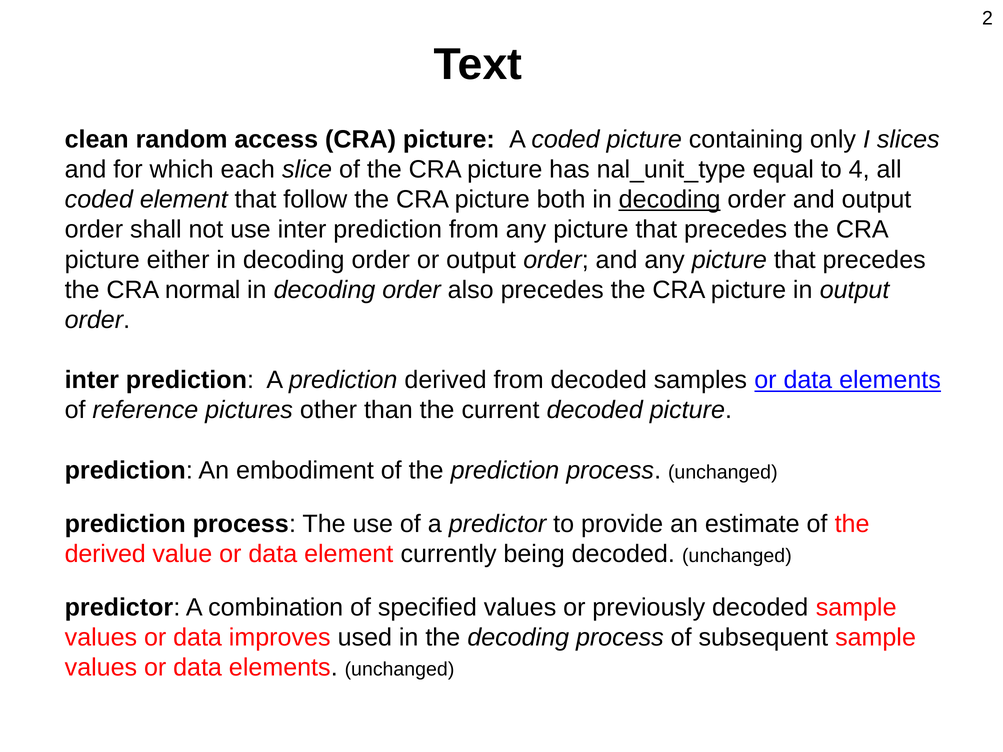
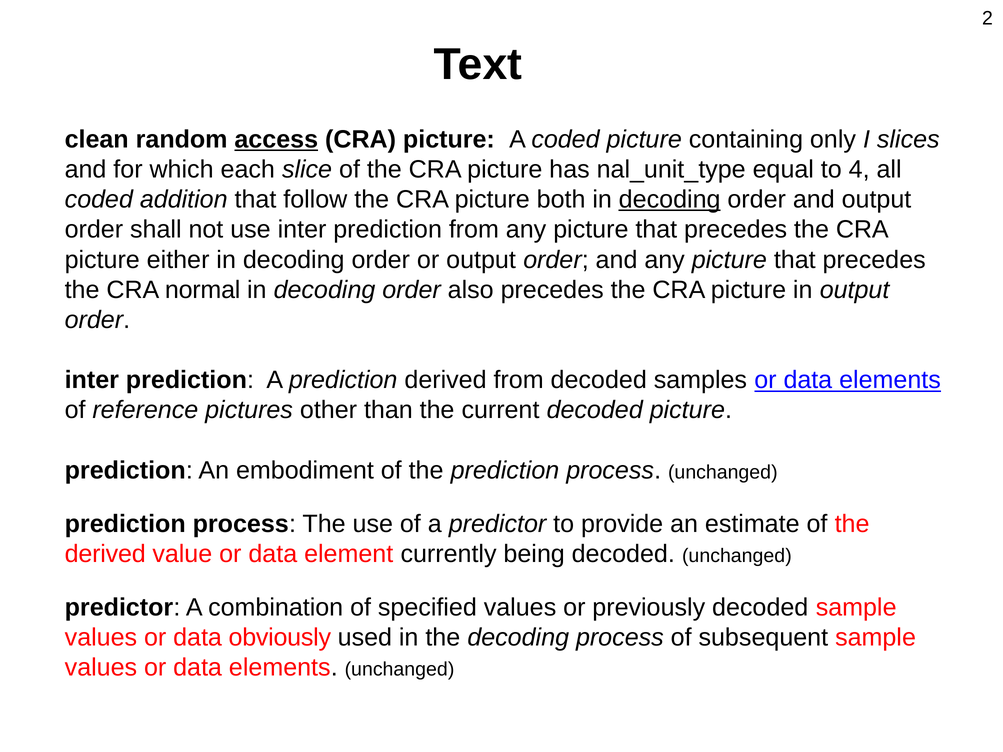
access underline: none -> present
coded element: element -> addition
improves: improves -> obviously
